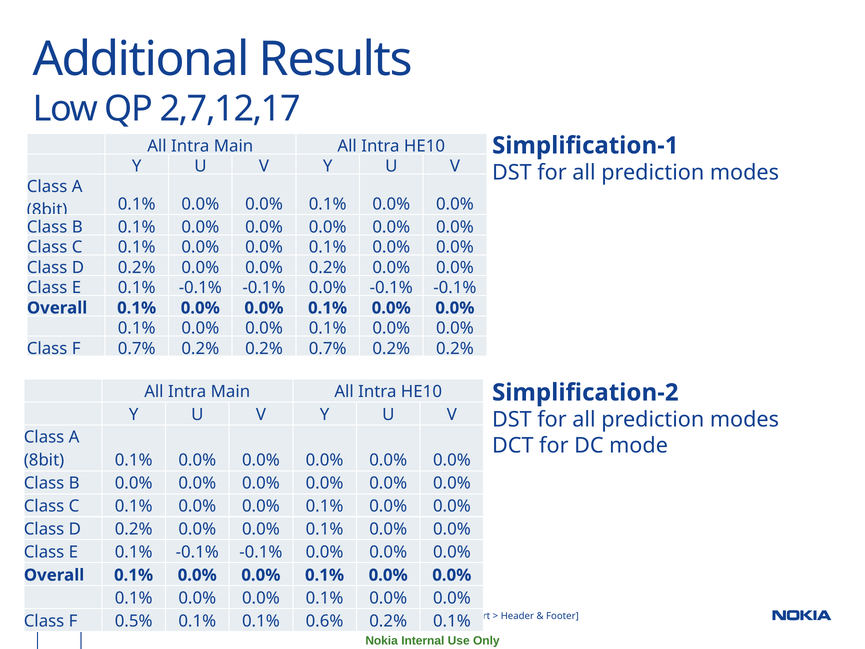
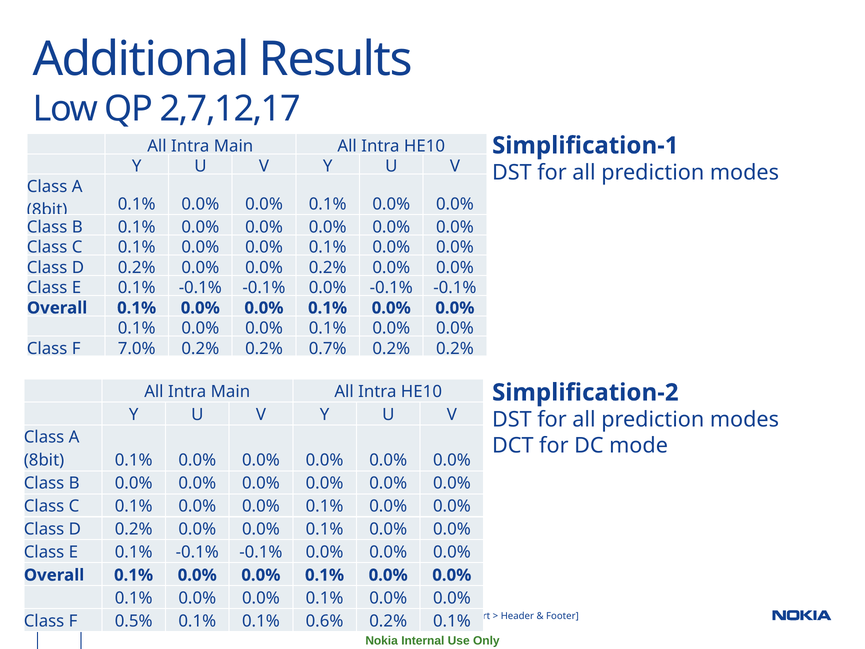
F 0.7%: 0.7% -> 7.0%
